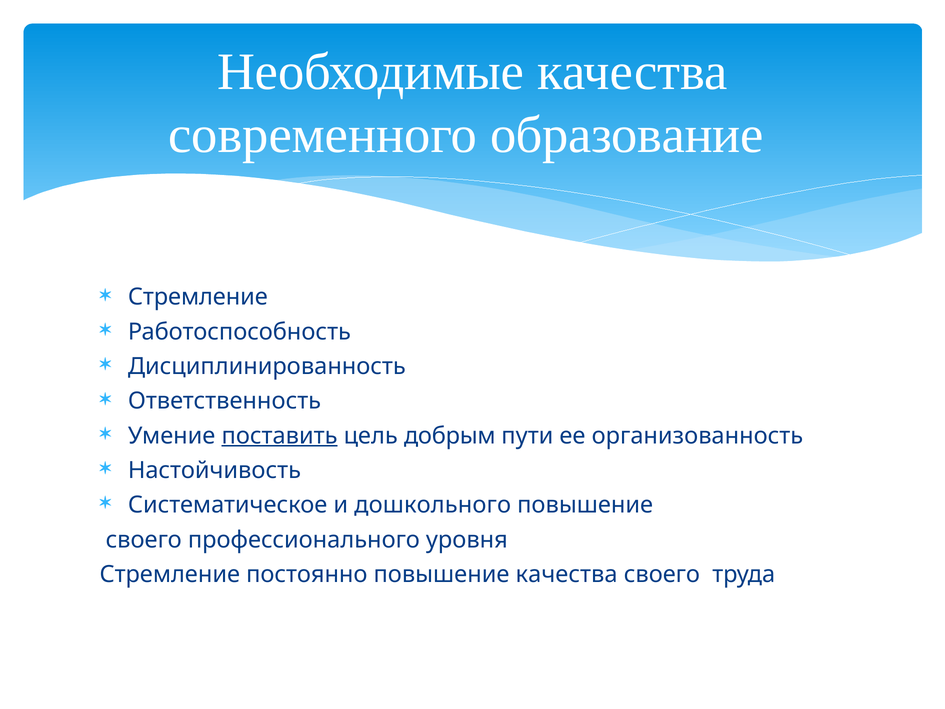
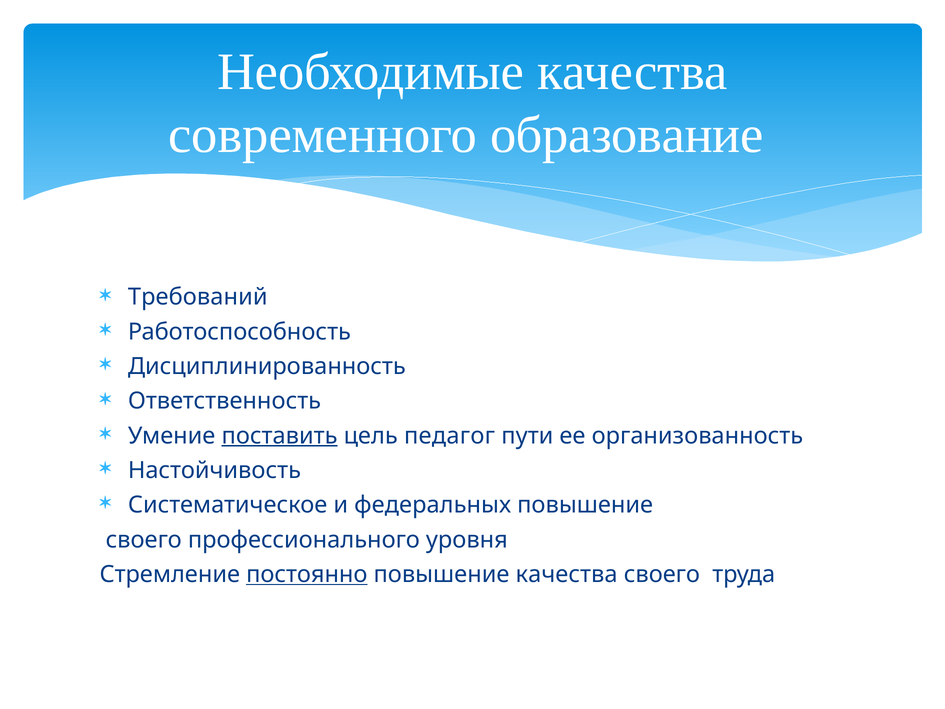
Стремление at (198, 297): Стремление -> Требований
добрым: добрым -> педагог
дошкольного: дошкольного -> федеральных
постоянно underline: none -> present
